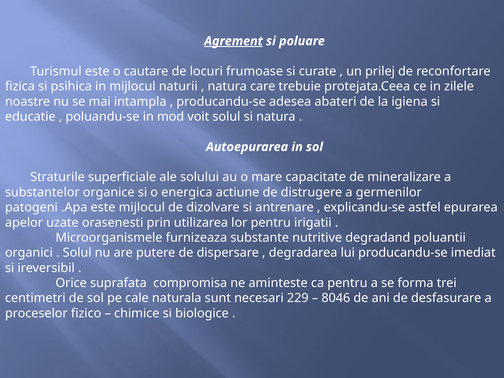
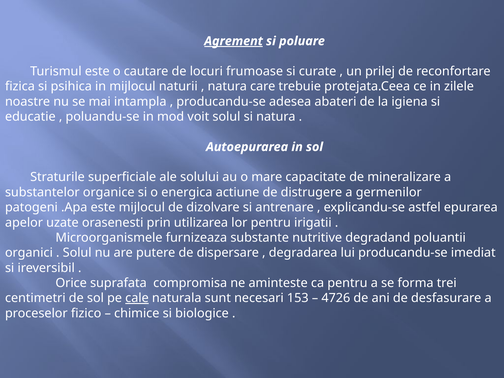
cale underline: none -> present
229: 229 -> 153
8046: 8046 -> 4726
